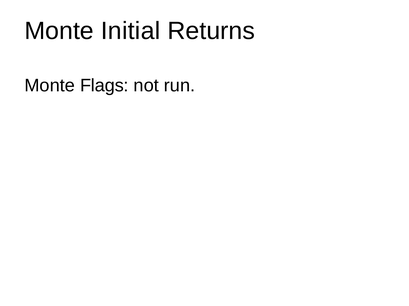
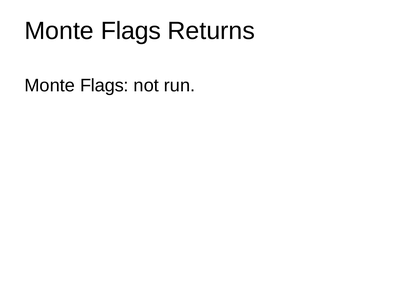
Initial at (131, 31): Initial -> Flags
